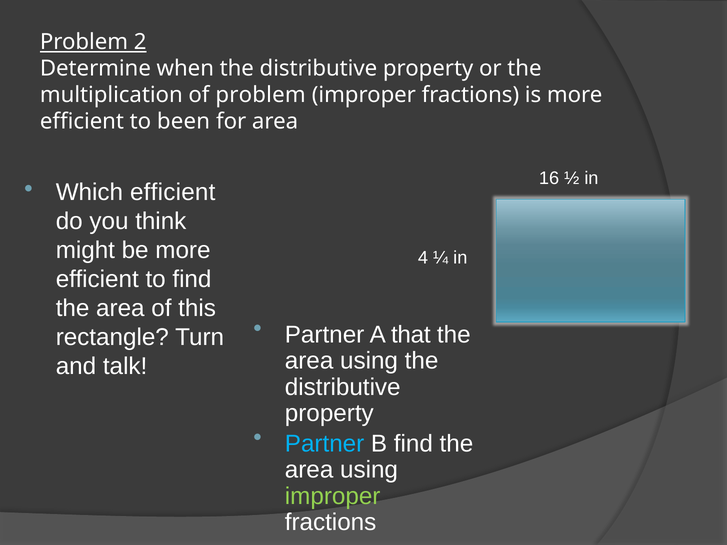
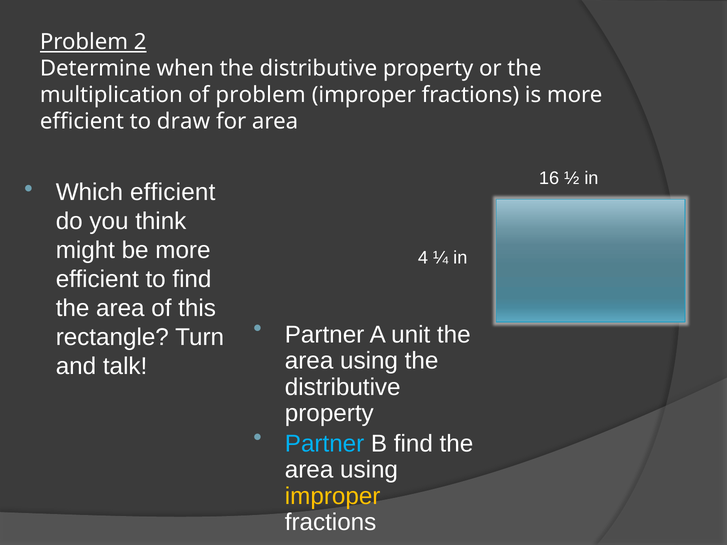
been: been -> draw
that: that -> unit
improper at (333, 496) colour: light green -> yellow
